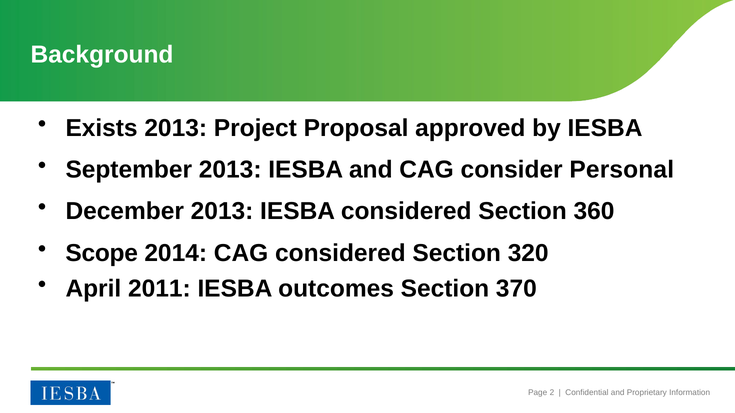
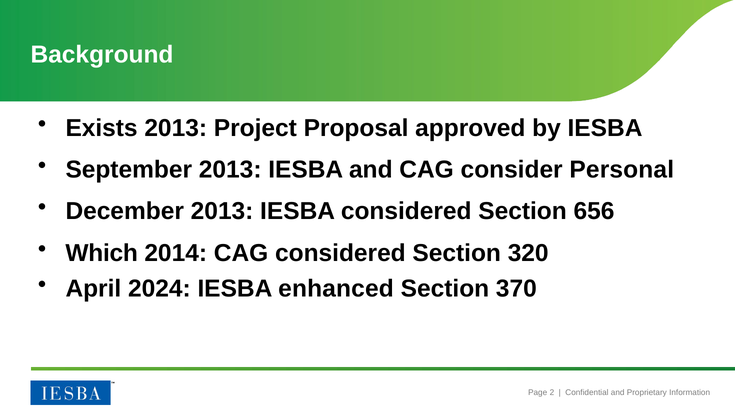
360: 360 -> 656
Scope: Scope -> Which
2011: 2011 -> 2024
outcomes: outcomes -> enhanced
